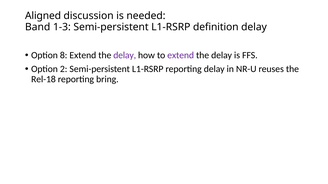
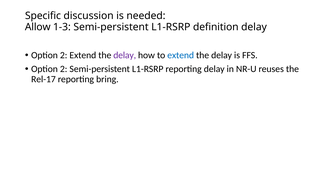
Aligned: Aligned -> Specific
Band: Band -> Allow
8 at (64, 55): 8 -> 2
extend at (181, 55) colour: purple -> blue
Rel-18: Rel-18 -> Rel-17
